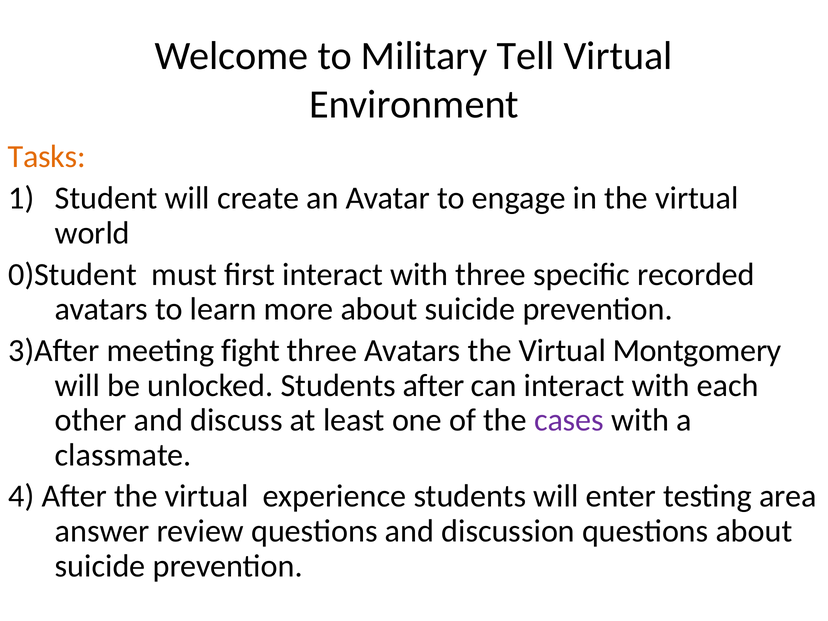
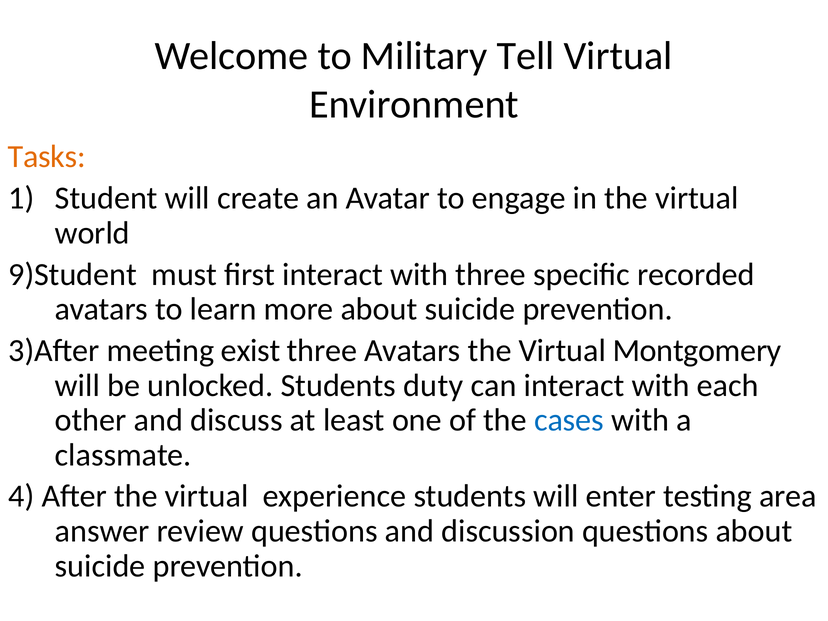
0)Student: 0)Student -> 9)Student
fight: fight -> exist
Students after: after -> duty
cases colour: purple -> blue
